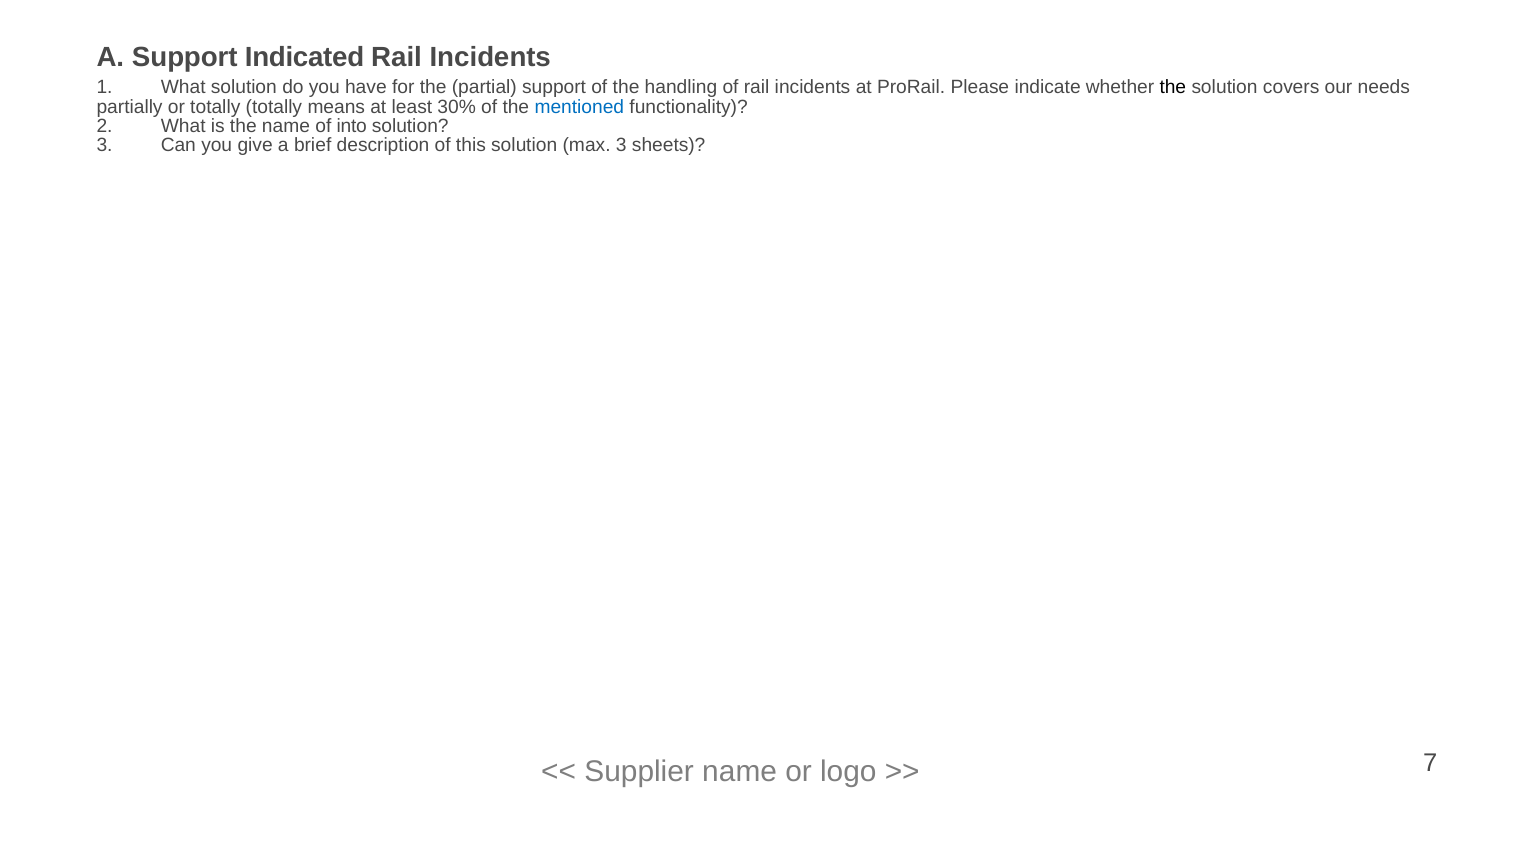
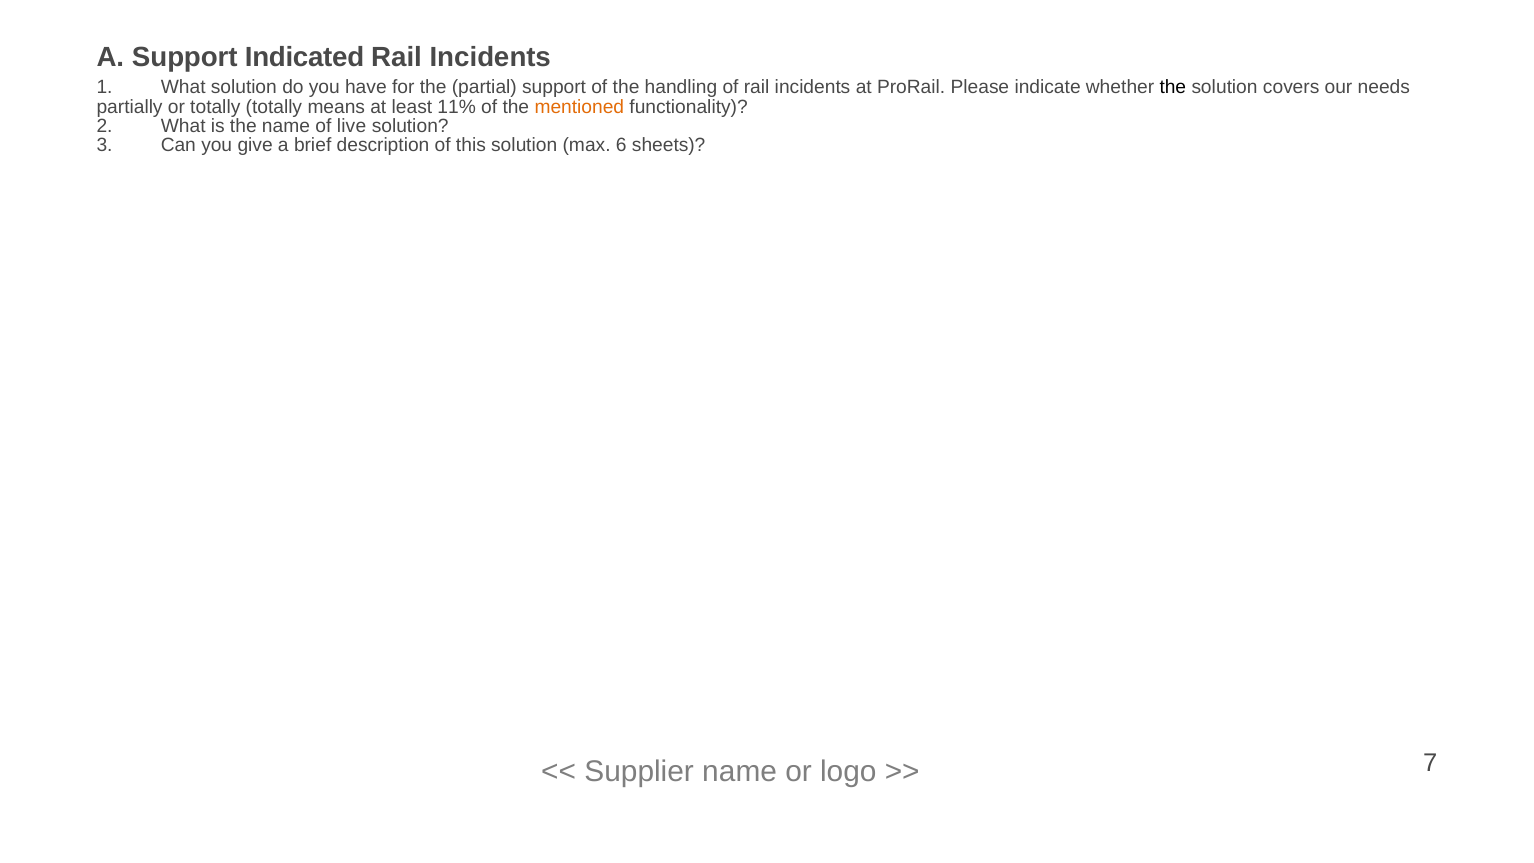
30%: 30% -> 11%
mentioned colour: blue -> orange
into: into -> live
max 3: 3 -> 6
